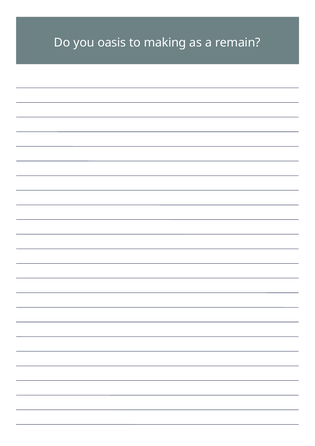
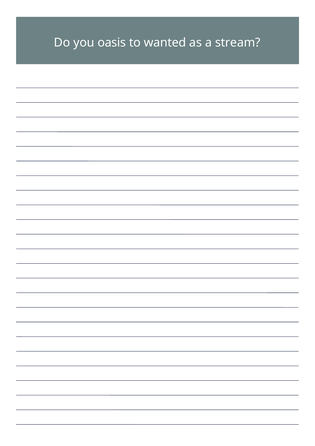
making: making -> wanted
remain: remain -> stream
